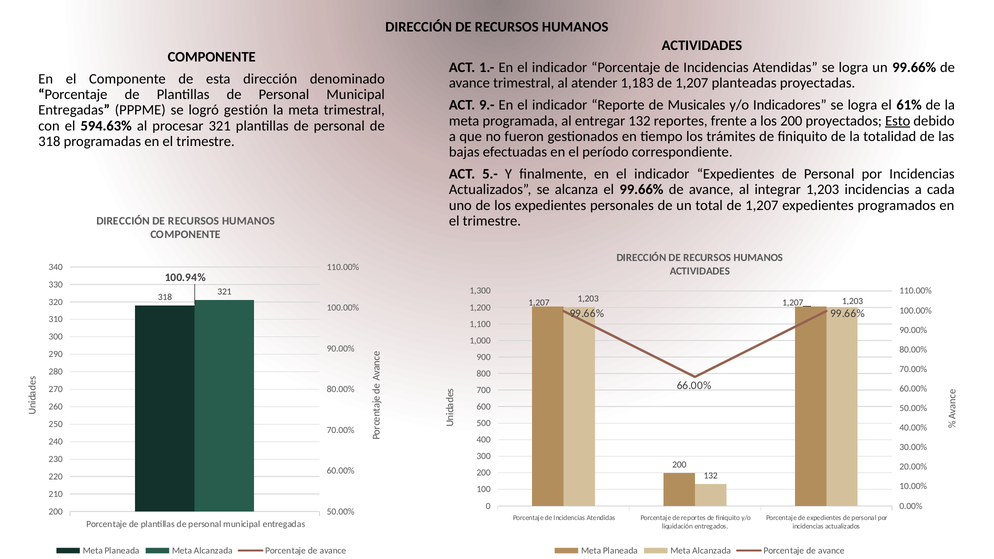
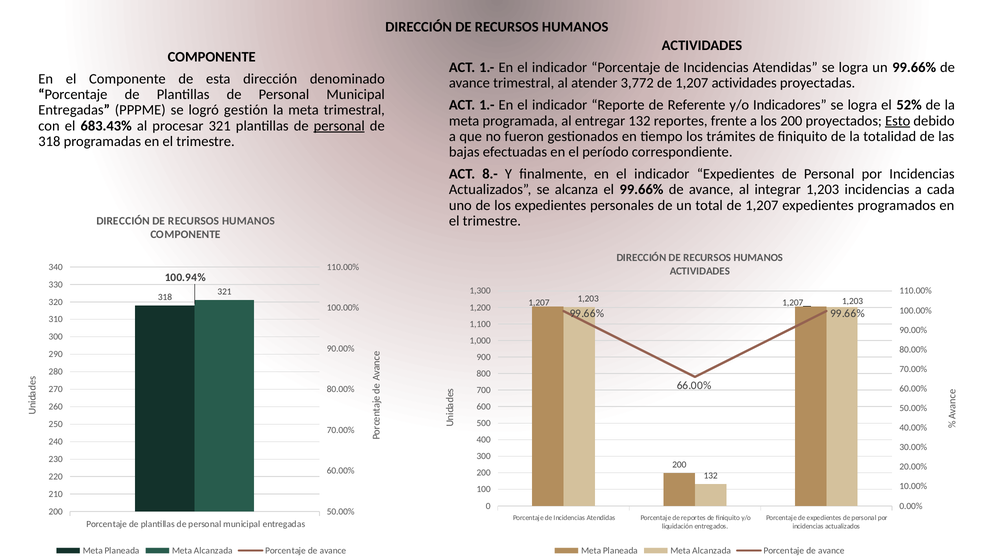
1,183: 1,183 -> 3,772
1,207 planteadas: planteadas -> actividades
9.- at (487, 105): 9.- -> 1.-
Musicales: Musicales -> Referente
61%: 61% -> 52%
594.63%: 594.63% -> 683.43%
personal at (339, 126) underline: none -> present
5.-: 5.- -> 8.-
